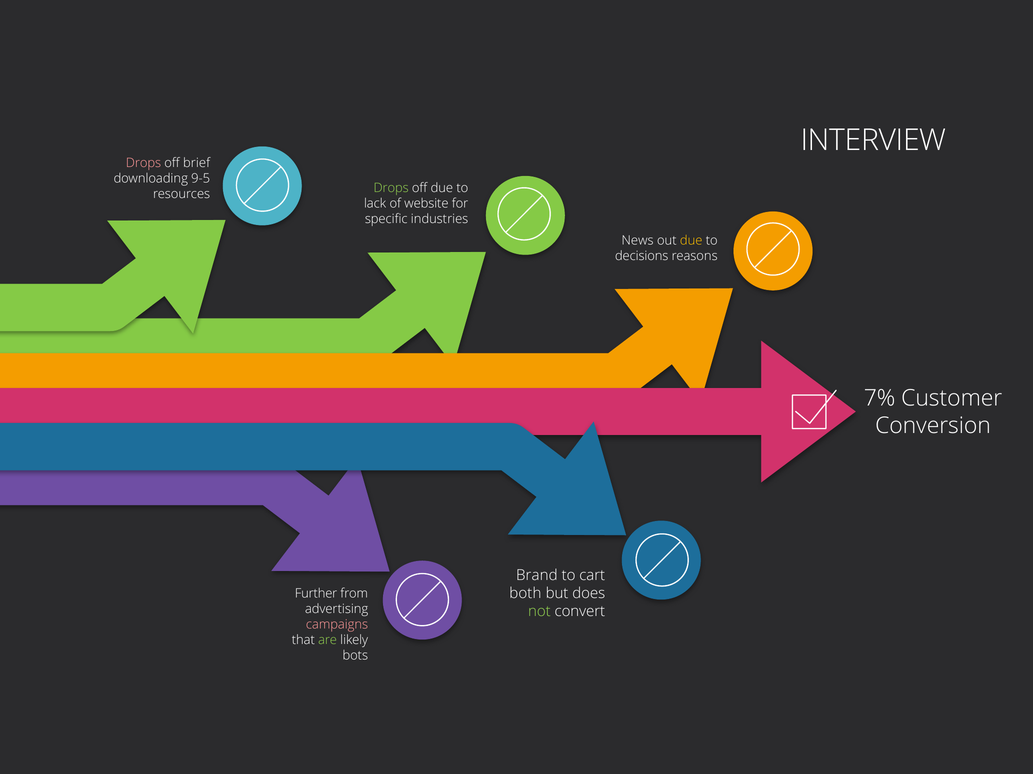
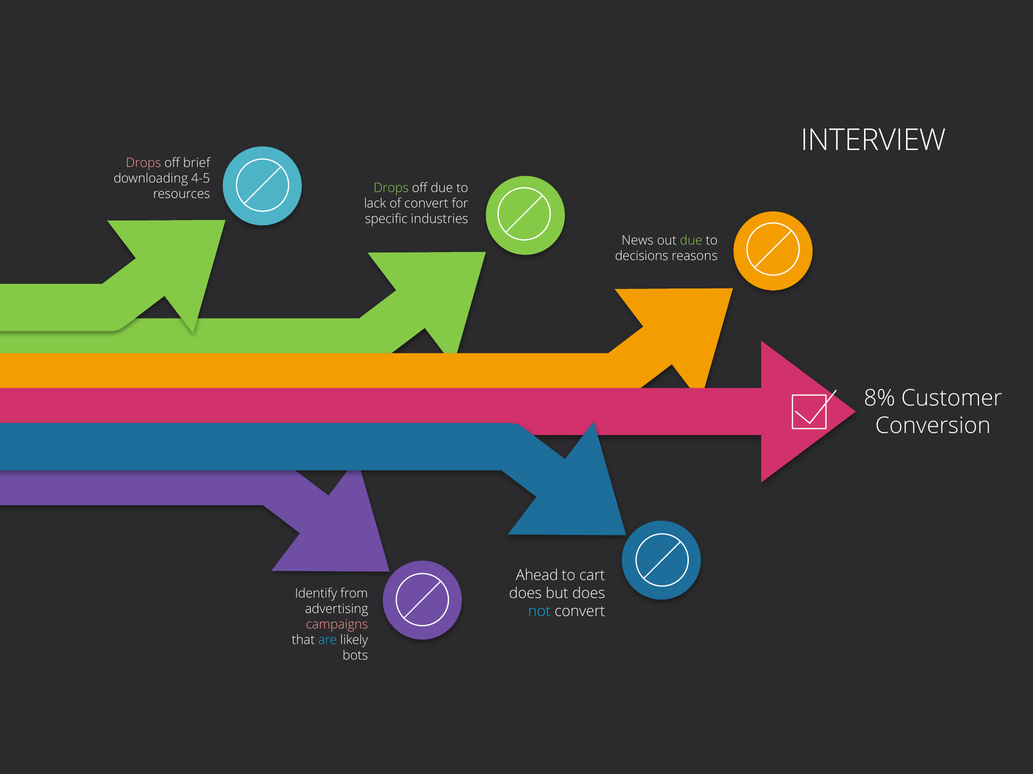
9-5: 9-5 -> 4-5
of website: website -> convert
due at (691, 241) colour: yellow -> light green
7%: 7% -> 8%
Brand: Brand -> Ahead
both at (525, 594): both -> does
Further: Further -> Identify
not colour: light green -> light blue
are colour: light green -> light blue
